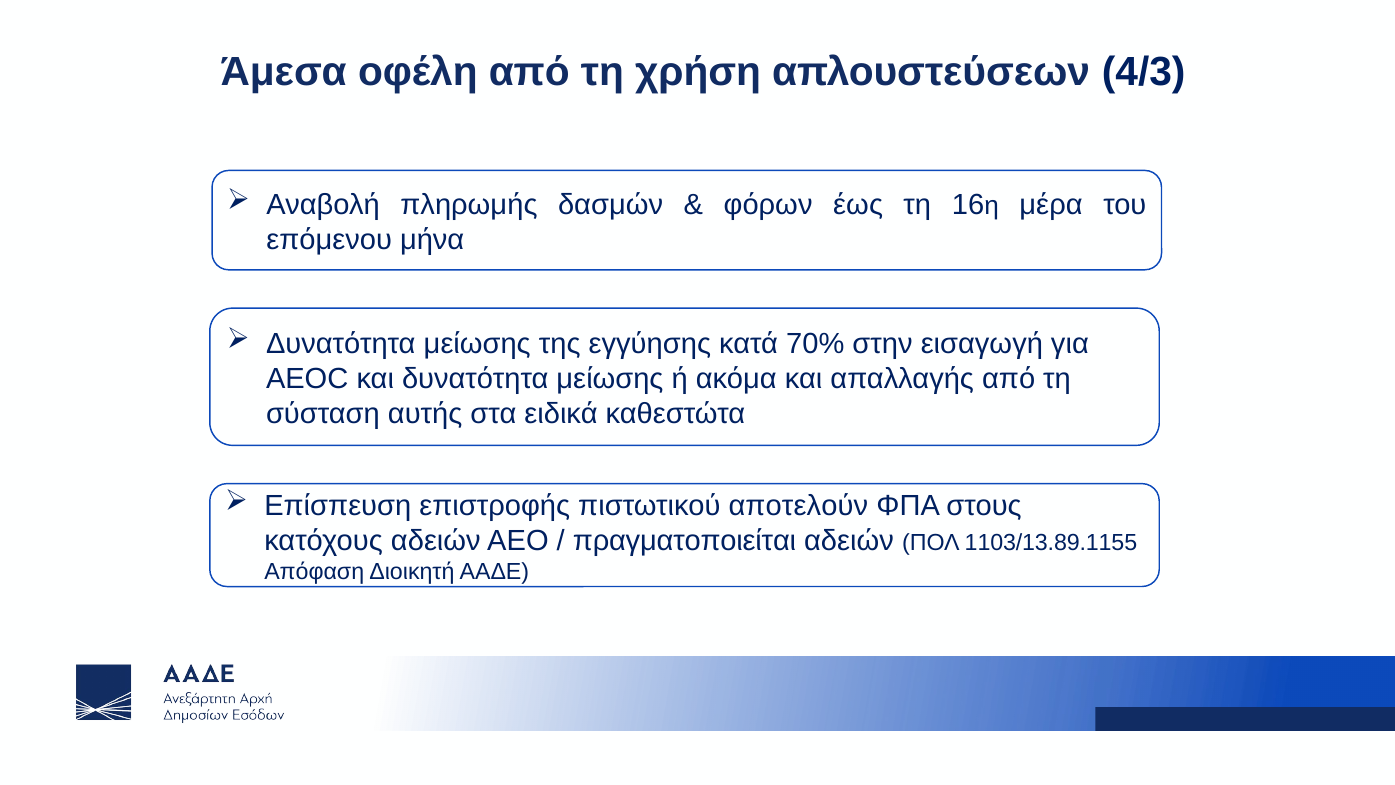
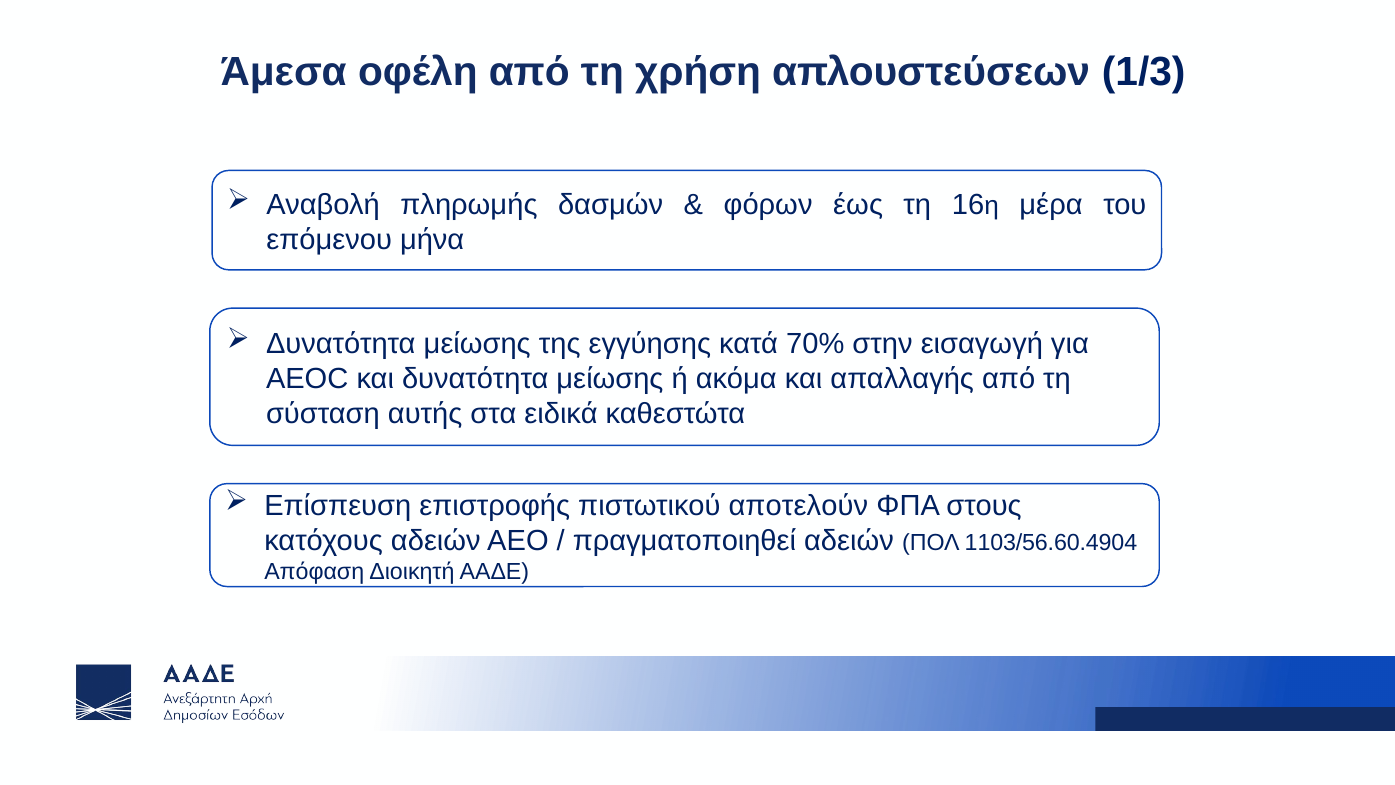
4/3: 4/3 -> 1/3
πραγματοποιείται: πραγματοποιείται -> πραγματοποιηθεί
1103/13.89.1155: 1103/13.89.1155 -> 1103/56.60.4904
